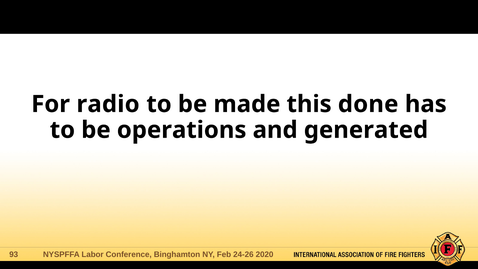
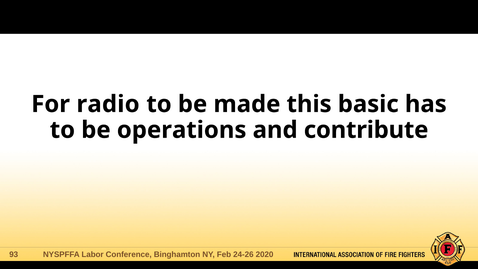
done: done -> basic
generated: generated -> contribute
